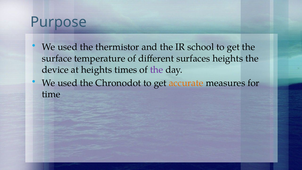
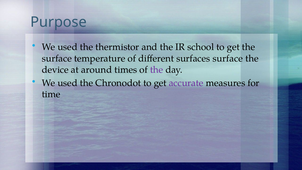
surfaces heights: heights -> surface
at heights: heights -> around
accurate colour: orange -> purple
